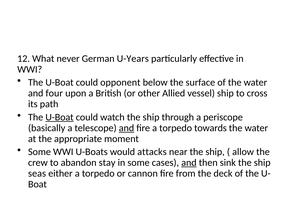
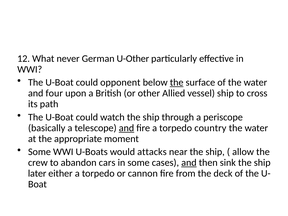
U-Years: U-Years -> U-Other
the at (177, 82) underline: none -> present
U-Boat at (59, 117) underline: present -> none
towards: towards -> country
stay: stay -> cars
seas: seas -> later
